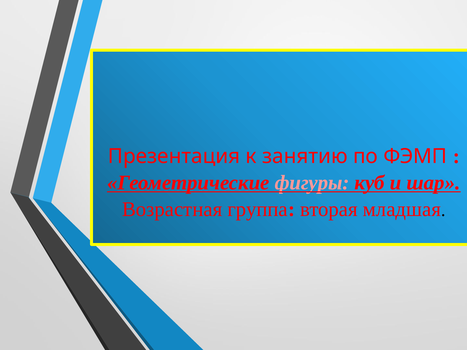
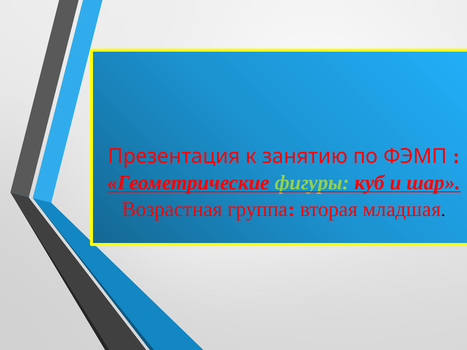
фигуры colour: pink -> light green
